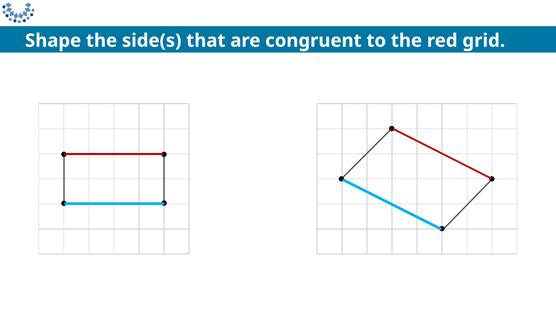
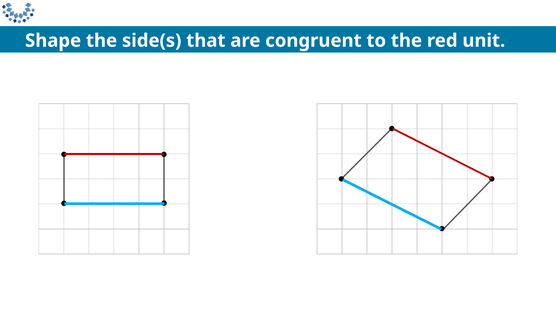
grid: grid -> unit
